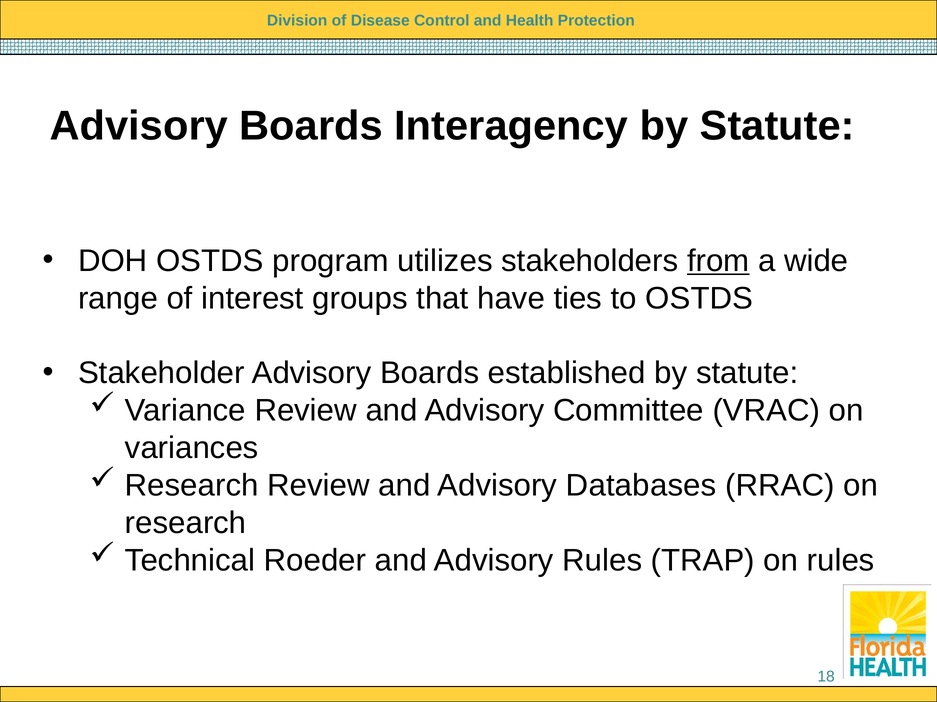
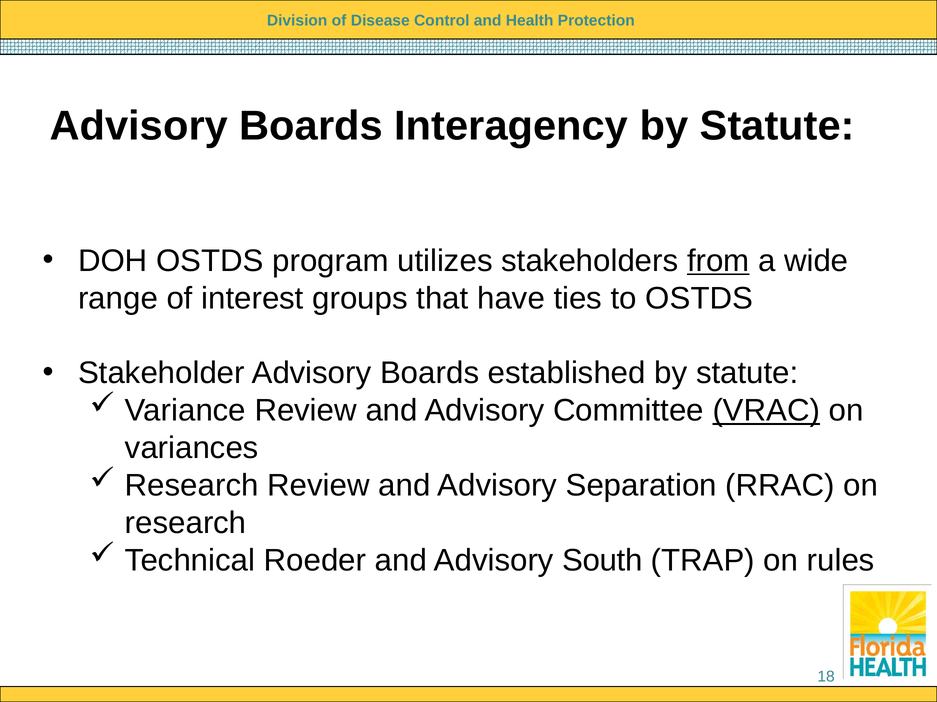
VRAC underline: none -> present
Databases: Databases -> Separation
Advisory Rules: Rules -> South
